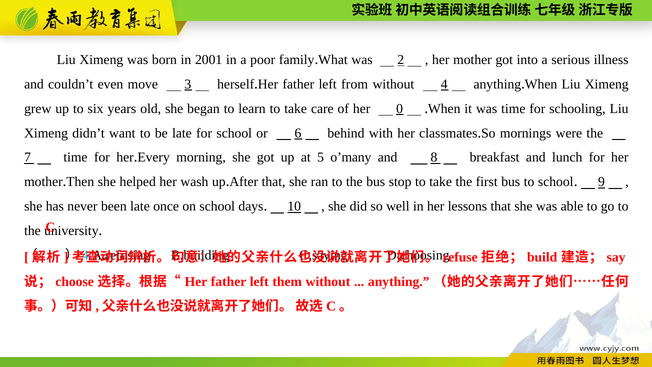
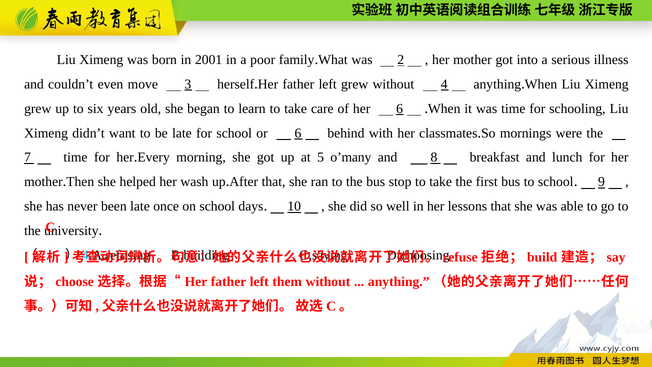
left from: from -> grew
her 0: 0 -> 6
